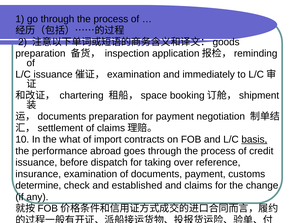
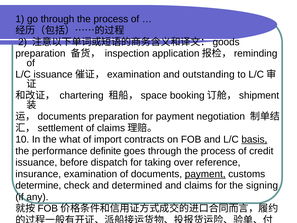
immediately: immediately -> outstanding
abroad: abroad -> definite
payment at (205, 174) underline: none -> present
established: established -> determined
change: change -> signing
